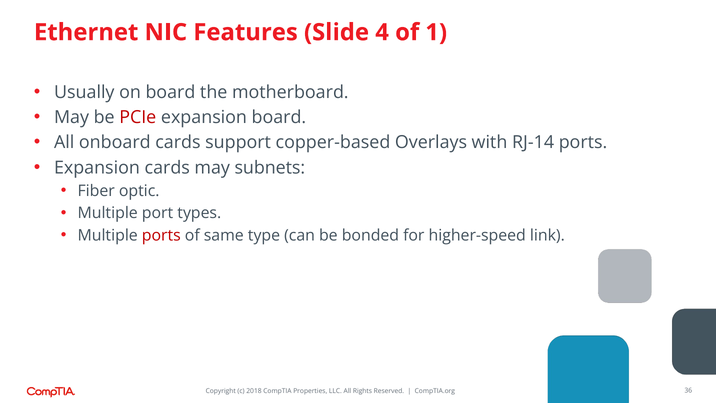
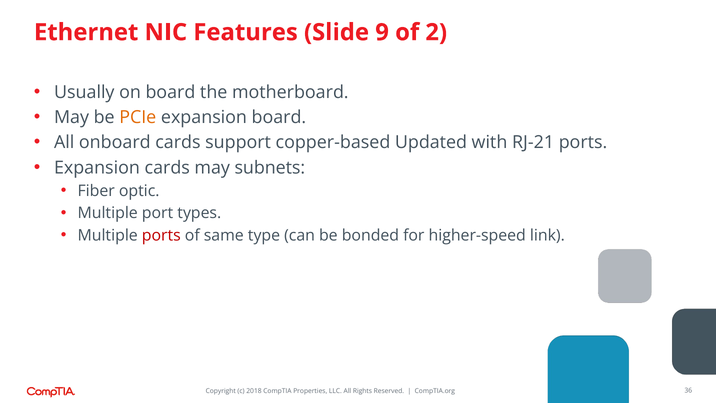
4: 4 -> 9
1: 1 -> 2
PCIe colour: red -> orange
Overlays: Overlays -> Updated
RJ-14: RJ-14 -> RJ-21
